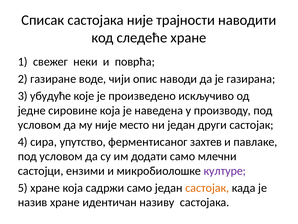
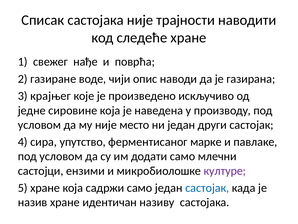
неки: неки -> нађе
убудуће: убудуће -> крајњег
захтев: захтев -> марке
састојак at (207, 188) colour: orange -> blue
